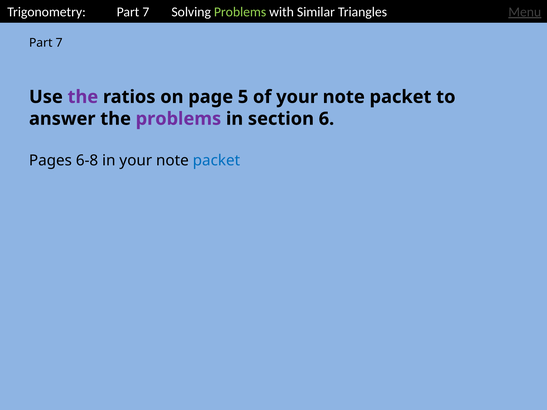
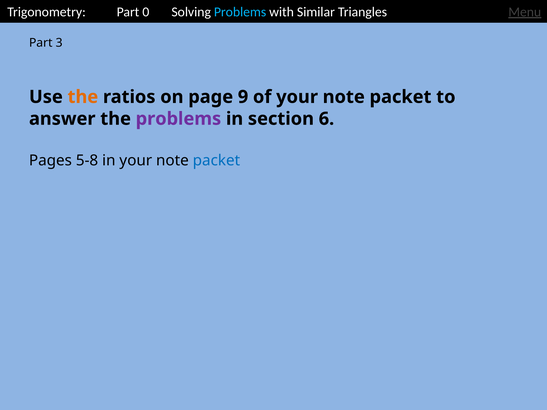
Trigonometry Part 7: 7 -> 0
Problems at (240, 12) colour: light green -> light blue
7 at (59, 43): 7 -> 3
the at (83, 97) colour: purple -> orange
5: 5 -> 9
6-8: 6-8 -> 5-8
